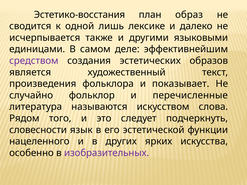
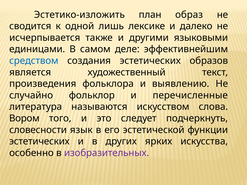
Эстетико-восстания: Эстетико-восстания -> Эстетико-изложить
средством colour: purple -> blue
показывает: показывает -> выявлению
Рядом: Рядом -> Вором
нацеленного at (39, 142): нацеленного -> эстетических
